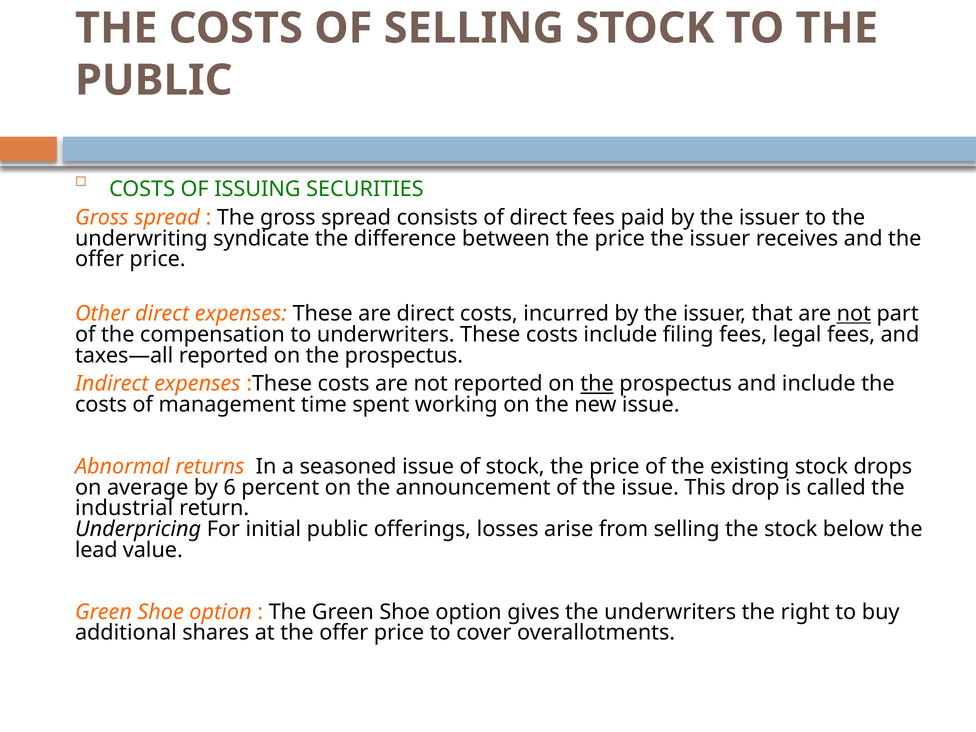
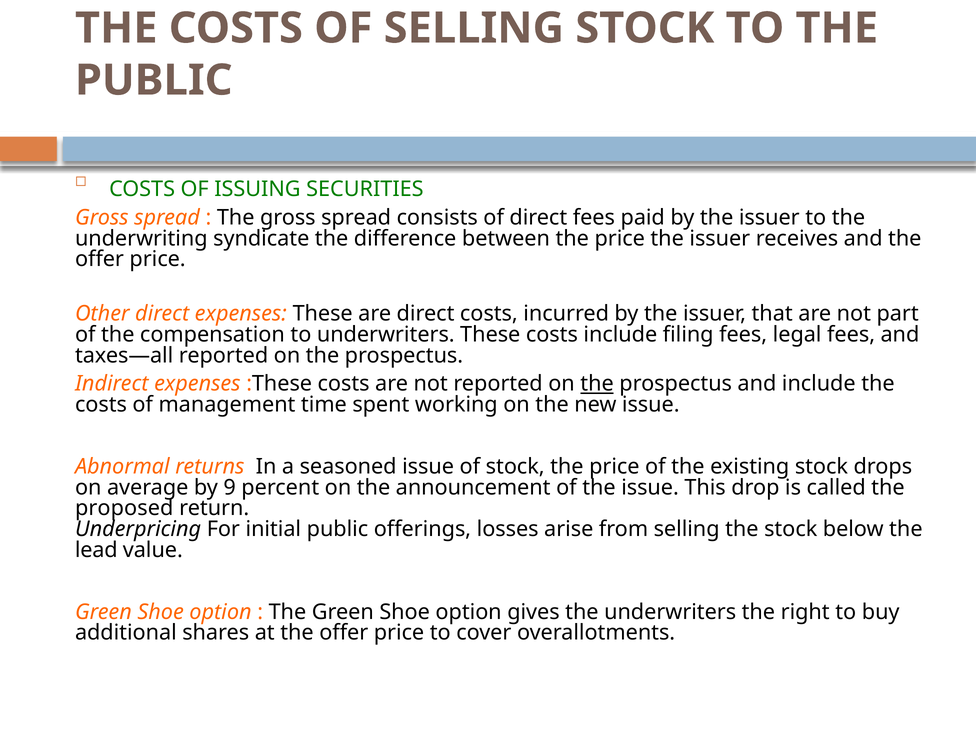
not at (854, 314) underline: present -> none
6: 6 -> 9
industrial: industrial -> proposed
